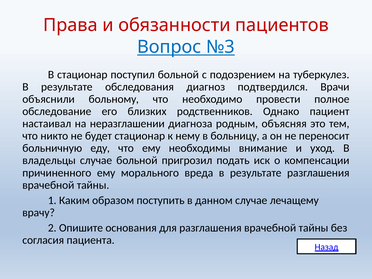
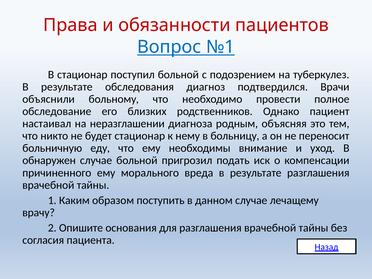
№3: №3 -> №1
владельцы: владельцы -> обнаружен
